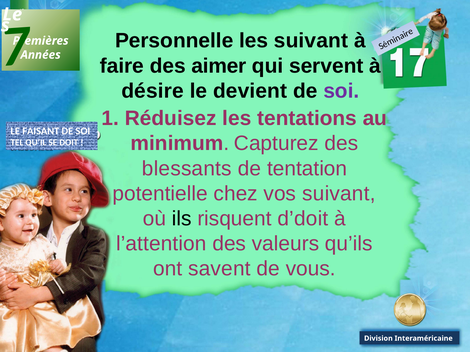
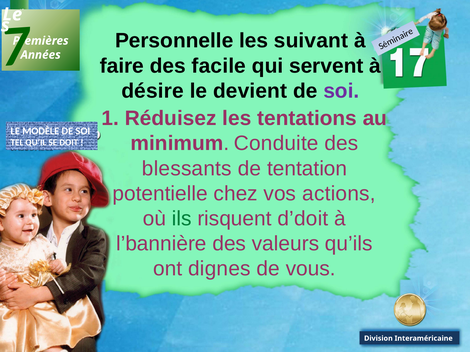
aimer: aimer -> facile
FAISANT: FAISANT -> MODÈLE
Capturez: Capturez -> Conduite
vos suivant: suivant -> actions
ils colour: black -> green
l’attention: l’attention -> l’bannière
savent: savent -> dignes
